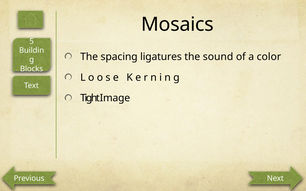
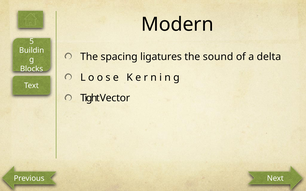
Mosaics: Mosaics -> Modern
color: color -> delta
Image: Image -> Vector
